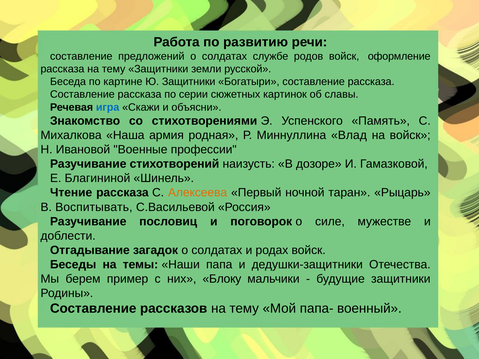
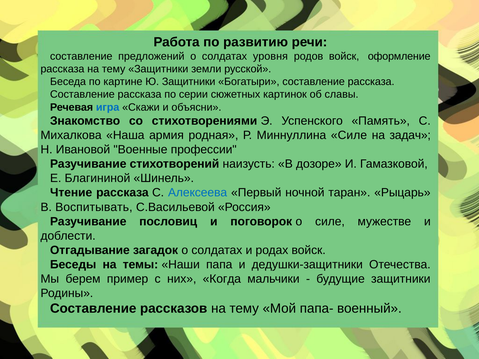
службе: службе -> уровня
Миннуллина Влад: Влад -> Силе
на войск: войск -> задач
Алексеева colour: orange -> blue
Блоку: Блоку -> Когда
